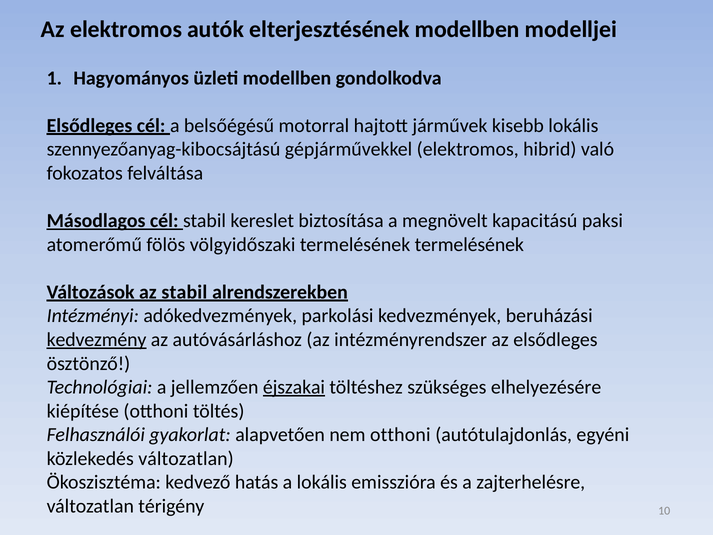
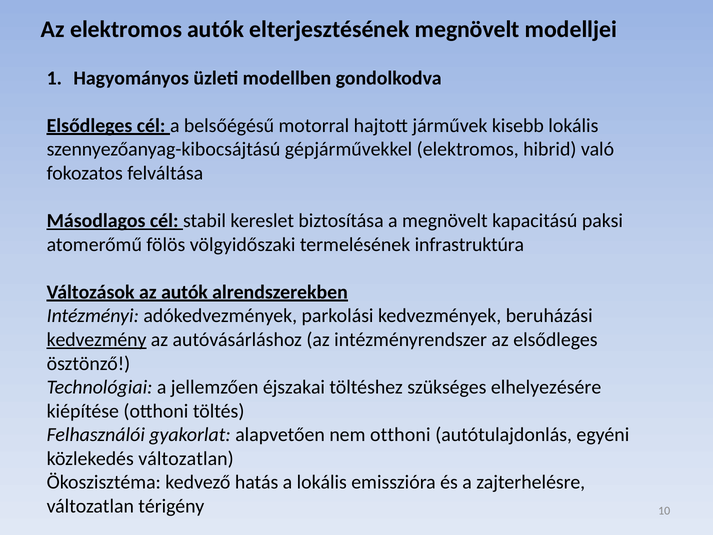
elterjesztésének modellben: modellben -> megnövelt
termelésének termelésének: termelésének -> infrastruktúra
az stabil: stabil -> autók
éjszakai underline: present -> none
